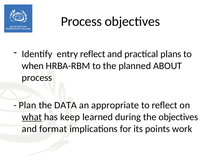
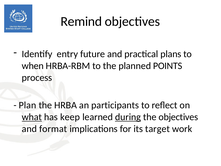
Process at (81, 21): Process -> Remind
entry reflect: reflect -> future
ABOUT: ABOUT -> POINTS
DATA: DATA -> HRBA
appropriate: appropriate -> participants
during underline: none -> present
points: points -> target
